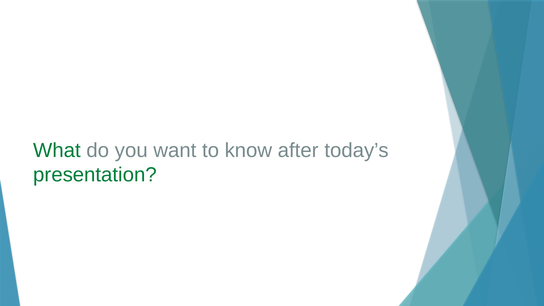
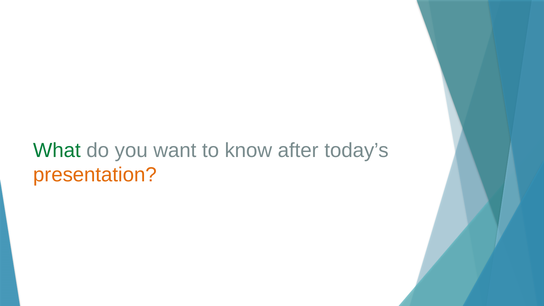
presentation colour: green -> orange
